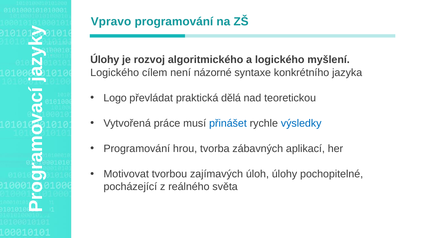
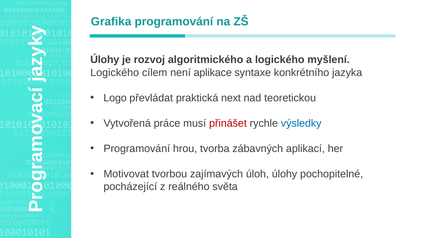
Vpravo: Vpravo -> Grafika
názorné: názorné -> aplikace
dělá: dělá -> next
přinášet colour: blue -> red
